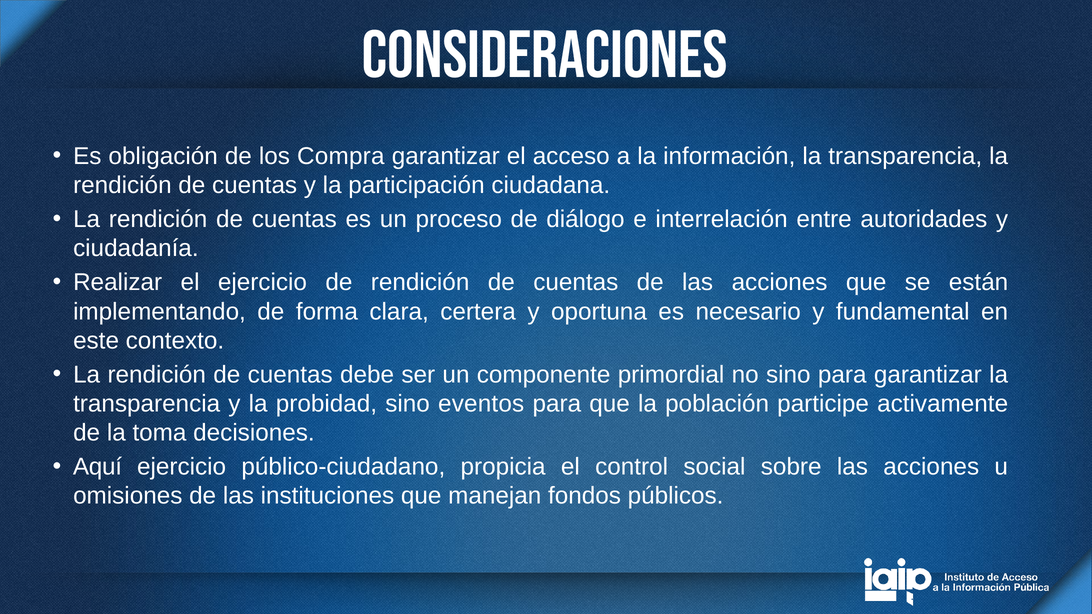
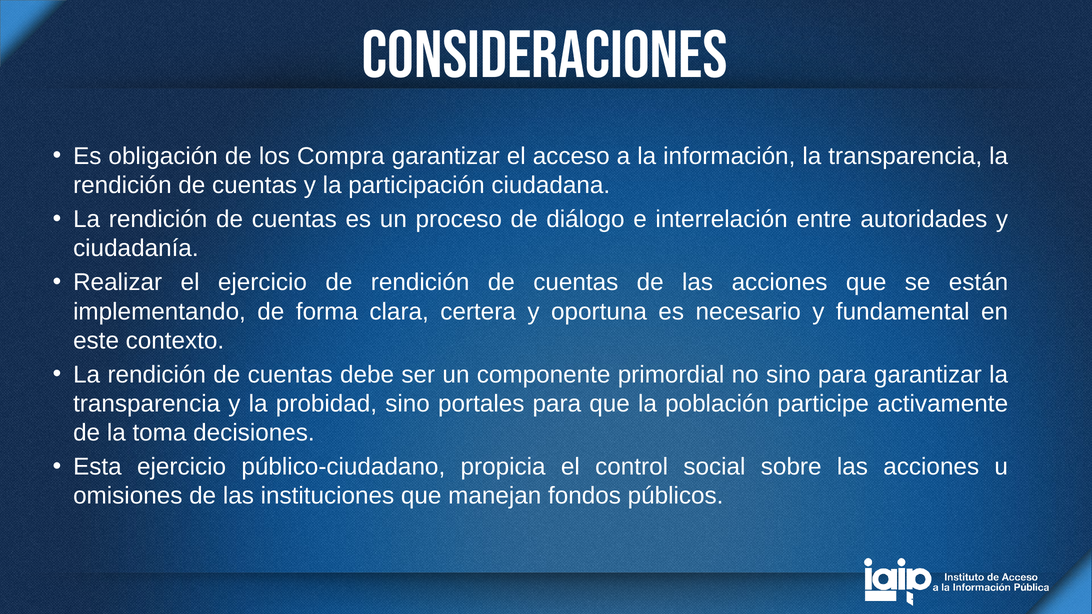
eventos: eventos -> portales
Aquí: Aquí -> Esta
